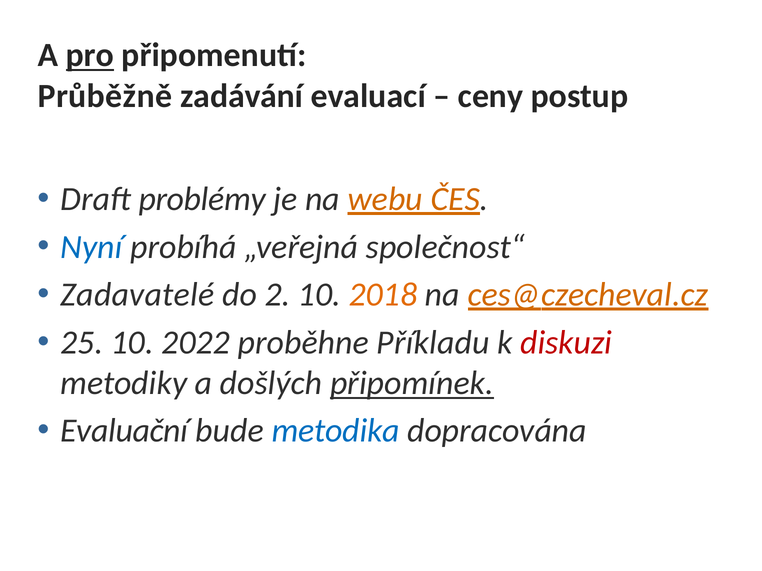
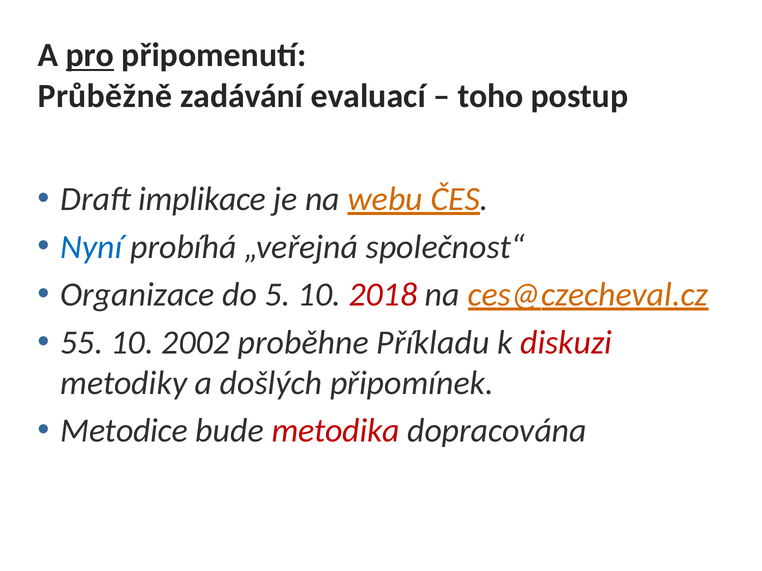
ceny: ceny -> toho
problémy: problémy -> implikace
Zadavatelé: Zadavatelé -> Organizace
2: 2 -> 5
2018 colour: orange -> red
25: 25 -> 55
2022: 2022 -> 2002
připomínek underline: present -> none
Evaluační: Evaluační -> Metodice
metodika colour: blue -> red
